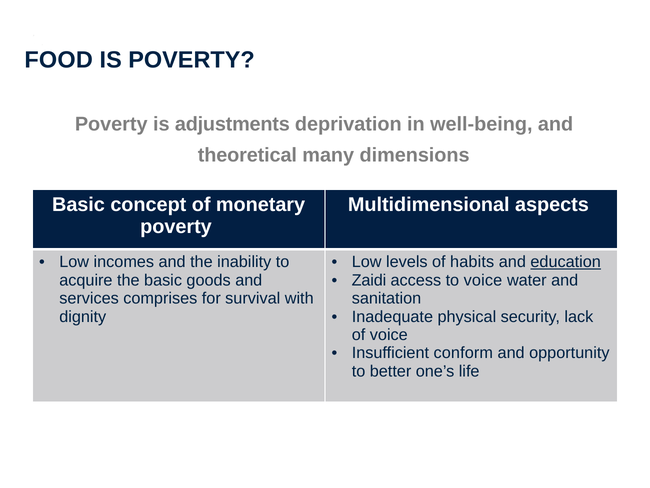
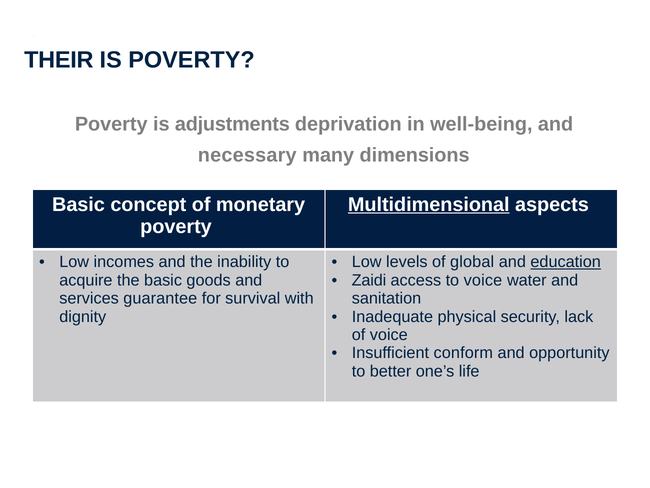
FOOD: FOOD -> THEIR
theoretical: theoretical -> necessary
Multidimensional underline: none -> present
habits: habits -> global
comprises: comprises -> guarantee
